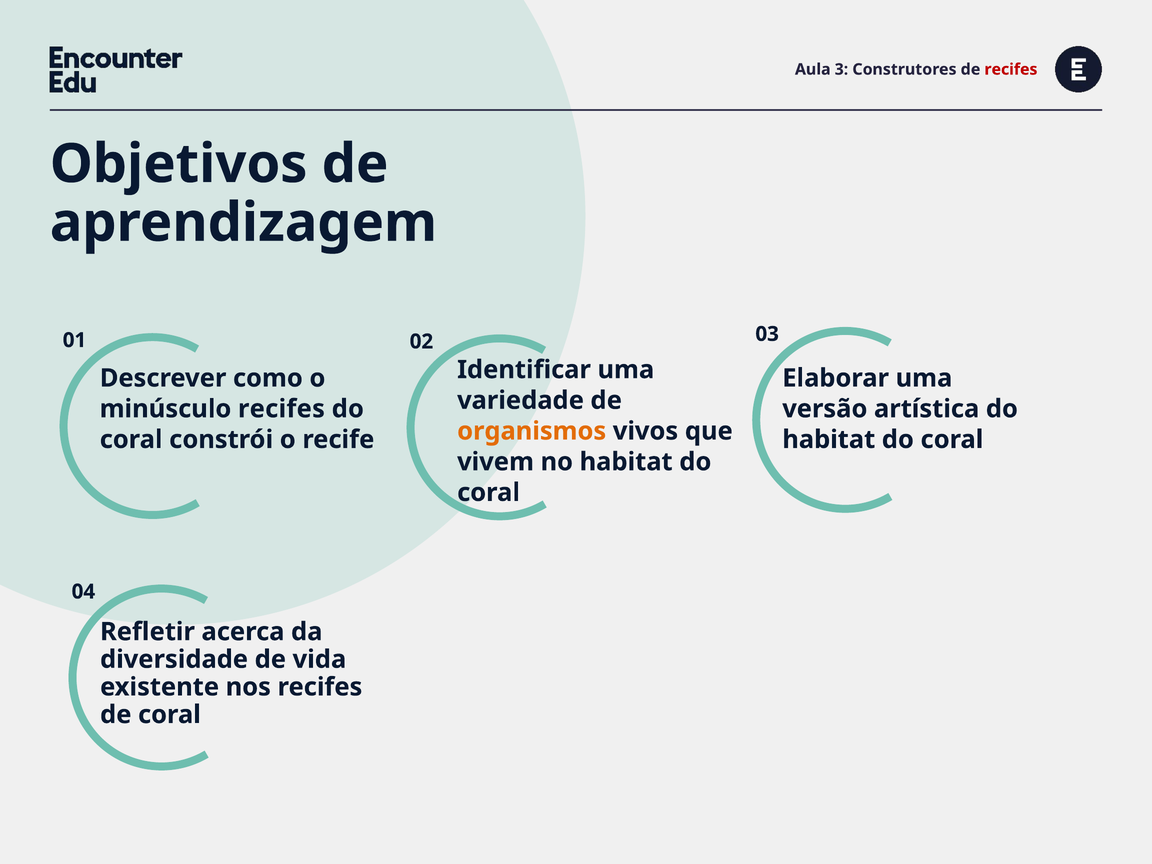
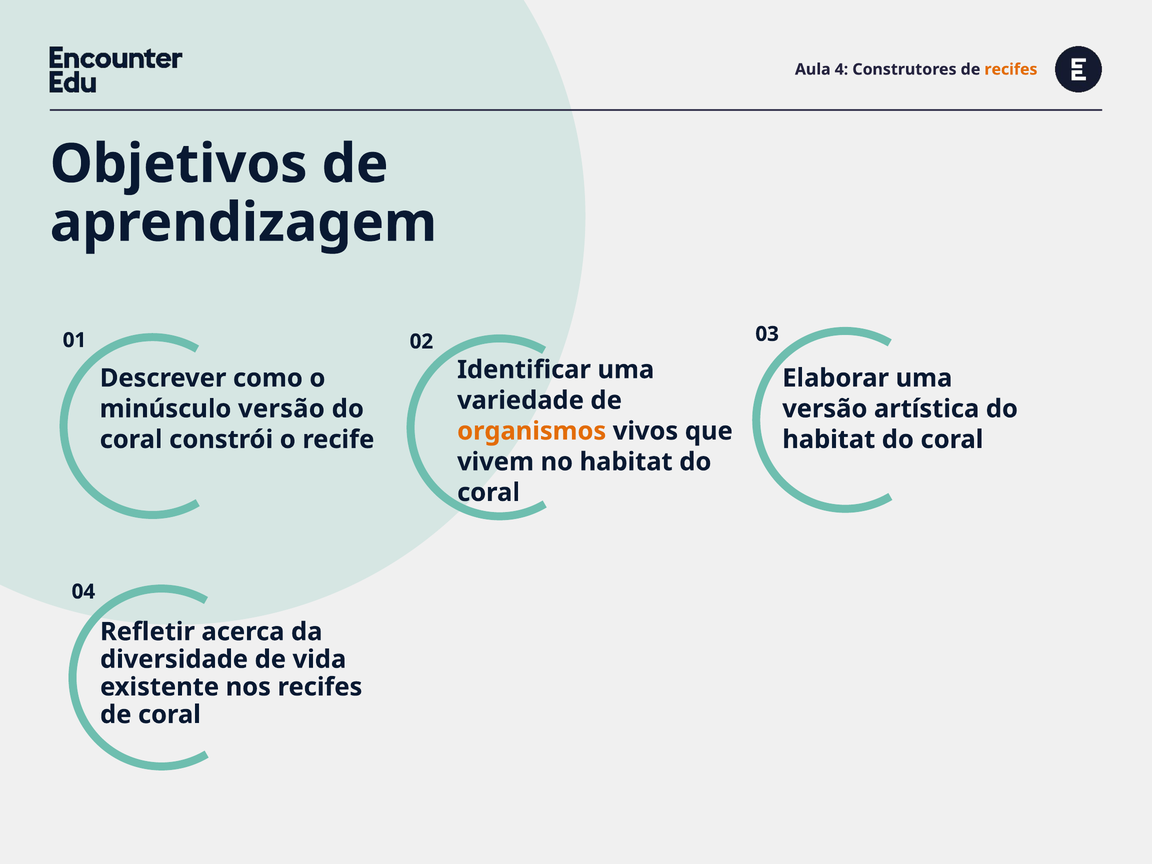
3: 3 -> 4
recifes at (1011, 69) colour: red -> orange
minúsculo recifes: recifes -> versão
